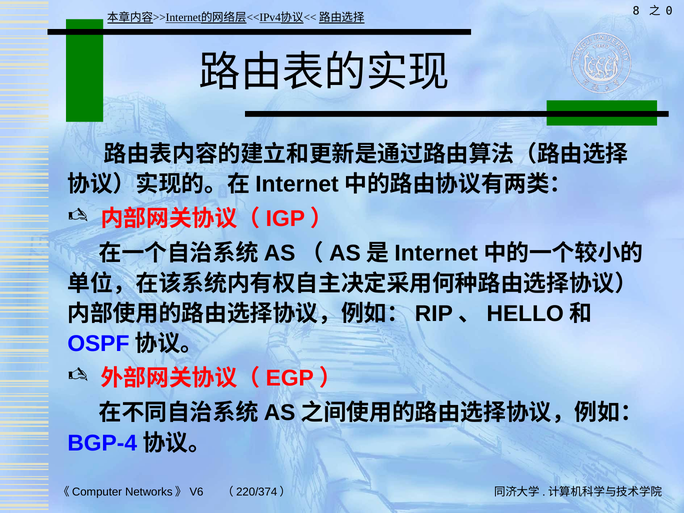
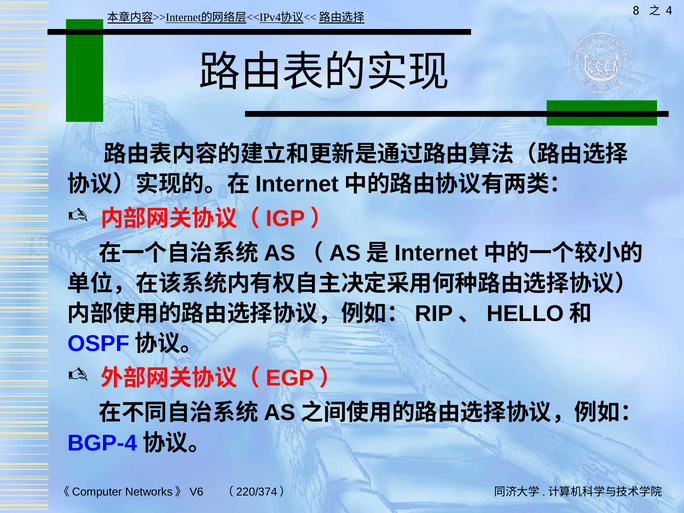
0: 0 -> 4
